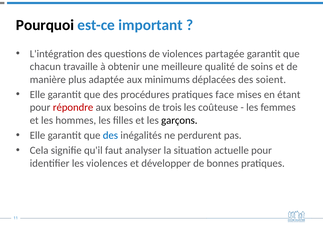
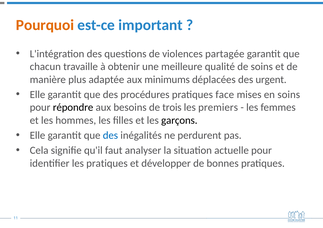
Pourquoi colour: black -> orange
soient: soient -> urgent
en étant: étant -> soins
répondre colour: red -> black
coûteuse: coûteuse -> premiers
les violences: violences -> pratiques
